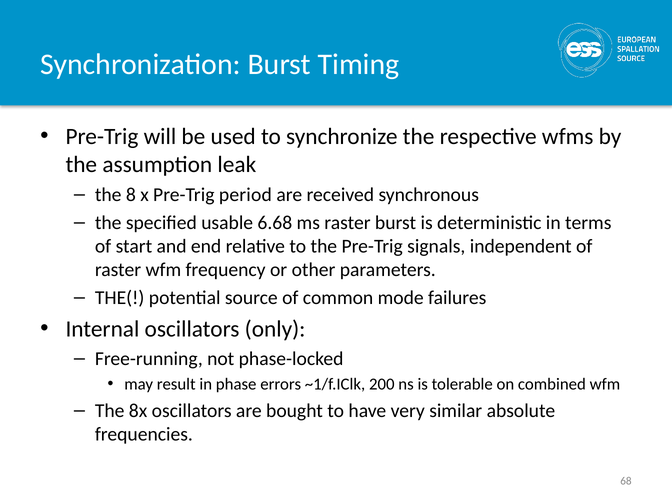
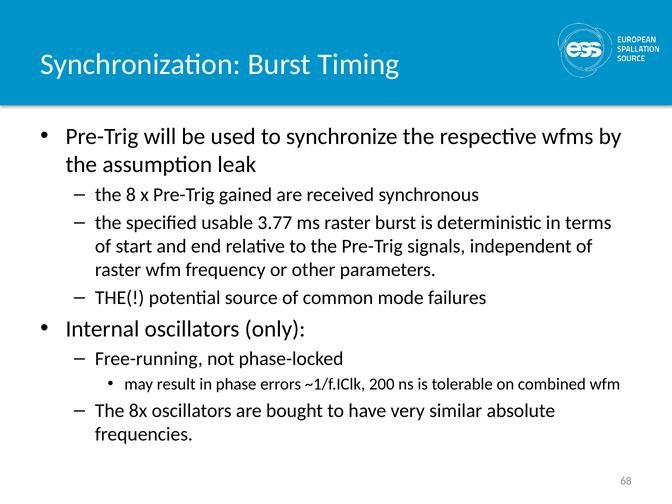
period: period -> gained
6.68: 6.68 -> 3.77
